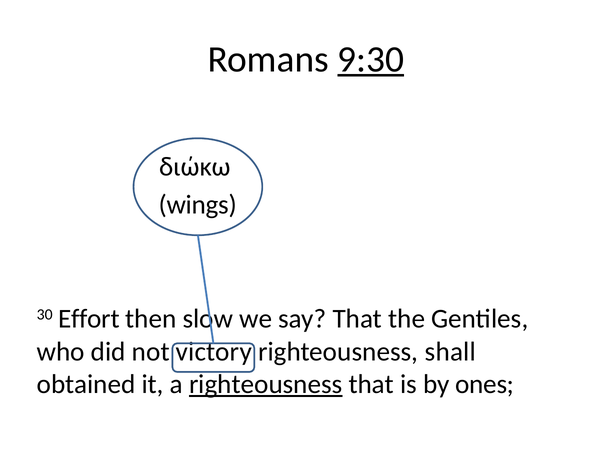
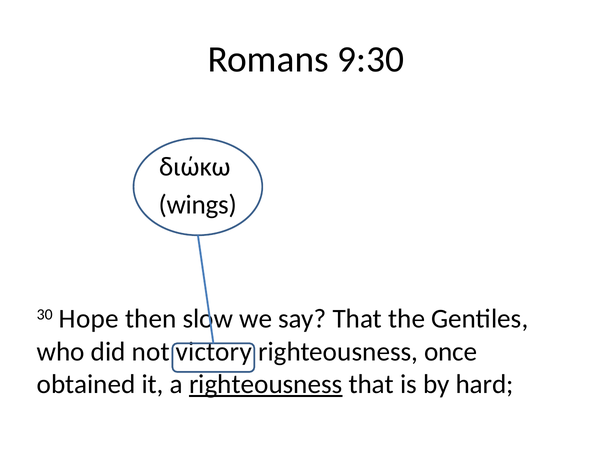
9:30 underline: present -> none
Effort: Effort -> Hope
shall: shall -> once
ones: ones -> hard
